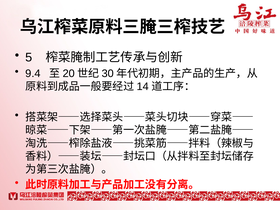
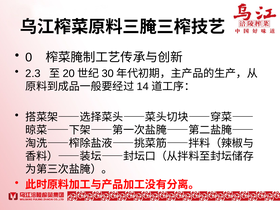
5: 5 -> 0
9.4: 9.4 -> 2.3
